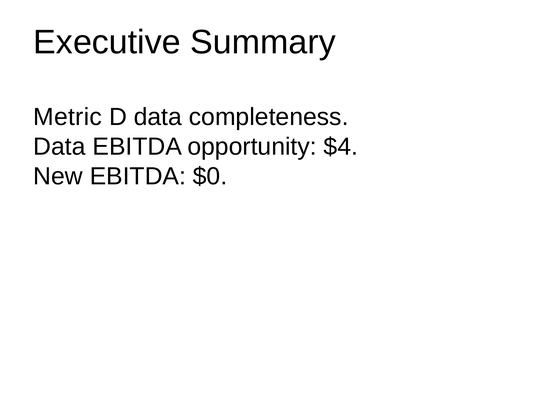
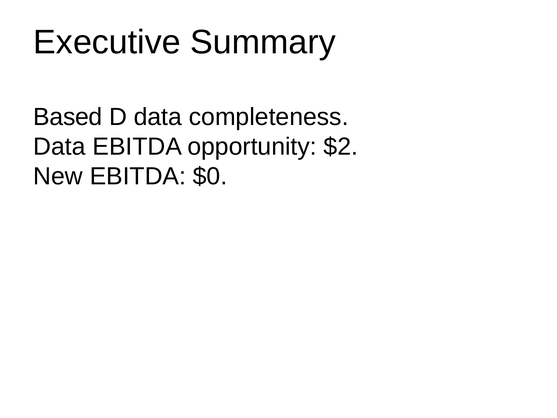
Metric: Metric -> Based
$4: $4 -> $2
